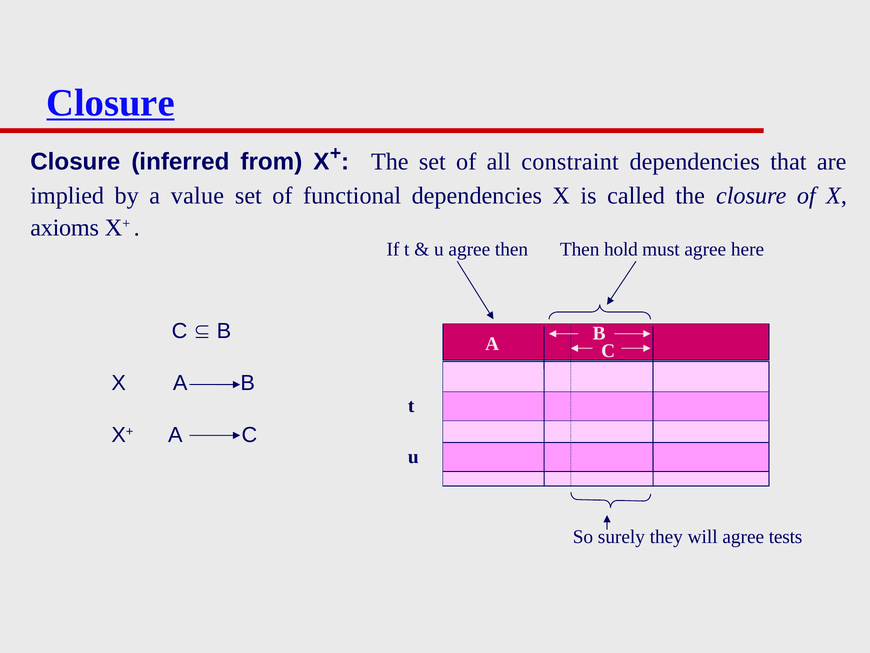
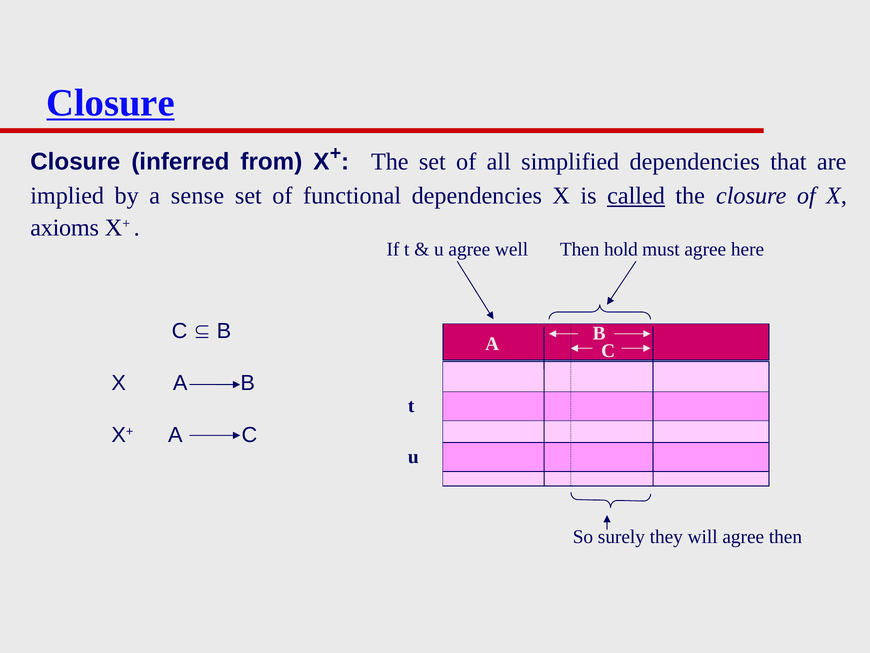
constraint: constraint -> simplified
value: value -> sense
called underline: none -> present
agree then: then -> well
agree tests: tests -> then
